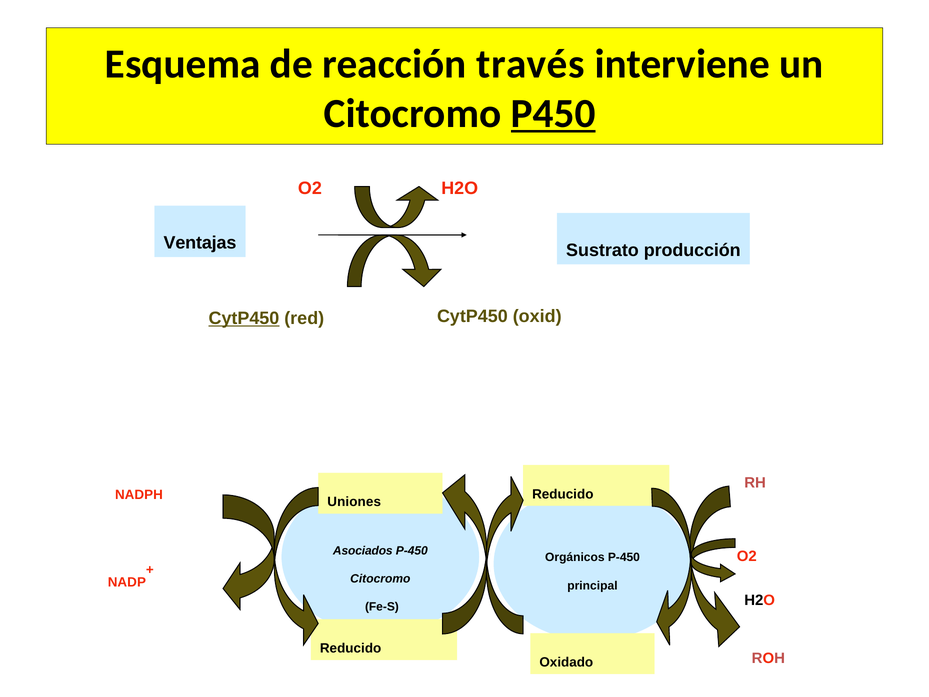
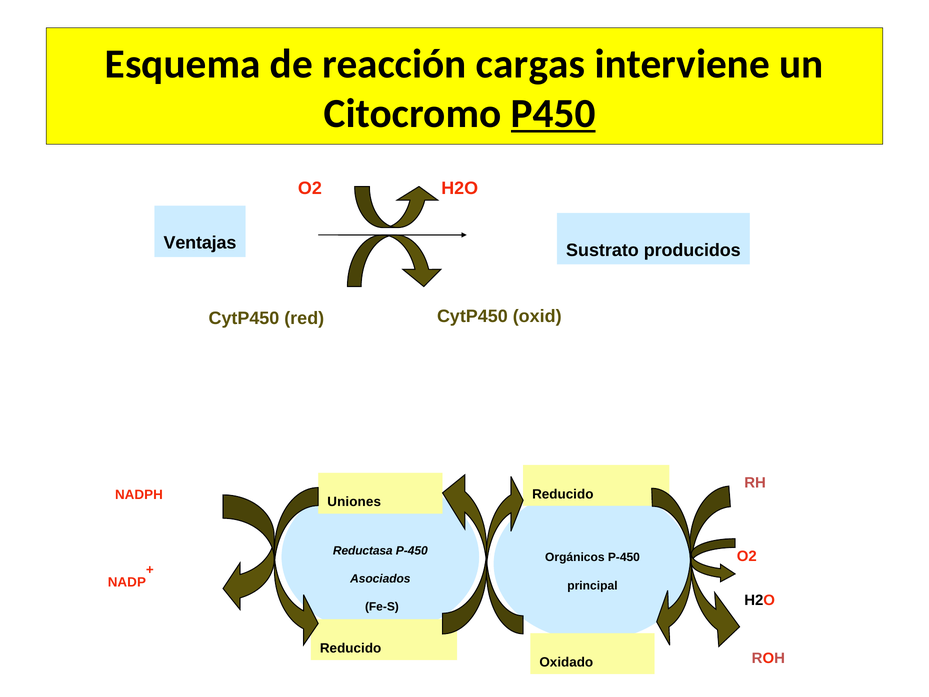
través: través -> cargas
producción: producción -> producidos
CytP450 at (244, 318) underline: present -> none
Asociados: Asociados -> Reductasa
Citocromo at (380, 579): Citocromo -> Asociados
